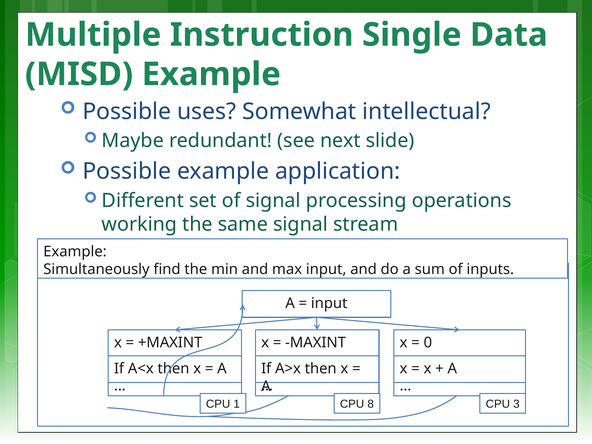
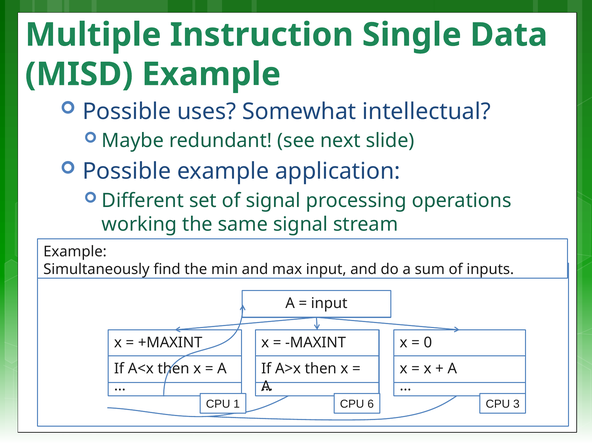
8: 8 -> 6
